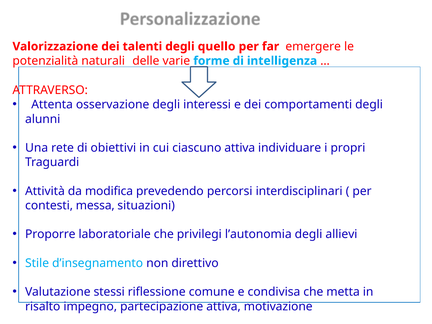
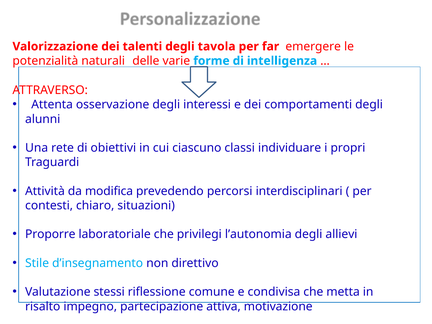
quello: quello -> tavola
ciascuno attiva: attiva -> classi
messa: messa -> chiaro
